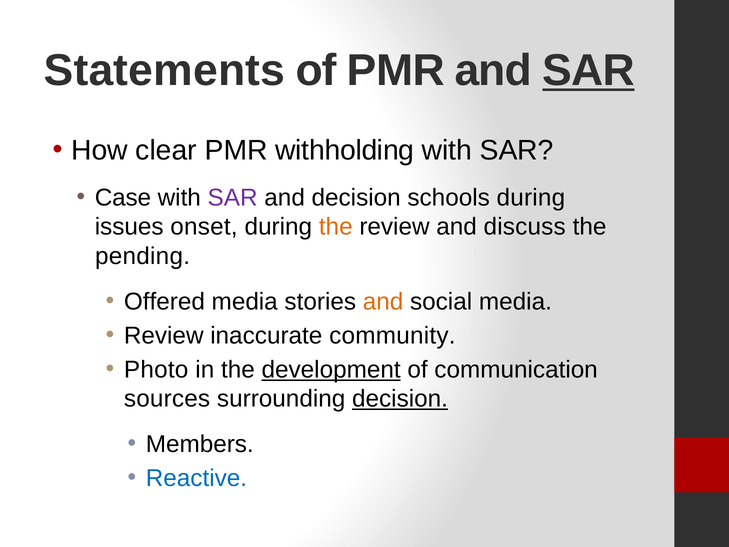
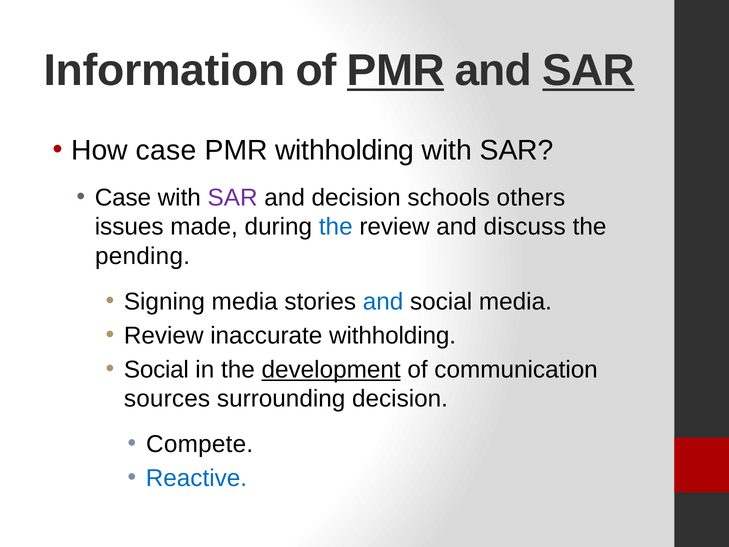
Statements: Statements -> Information
PMR at (396, 71) underline: none -> present
How clear: clear -> case
schools during: during -> others
onset: onset -> made
the at (336, 227) colour: orange -> blue
Offered: Offered -> Signing
and at (383, 301) colour: orange -> blue
inaccurate community: community -> withholding
Photo at (156, 369): Photo -> Social
decision at (400, 399) underline: present -> none
Members: Members -> Compete
